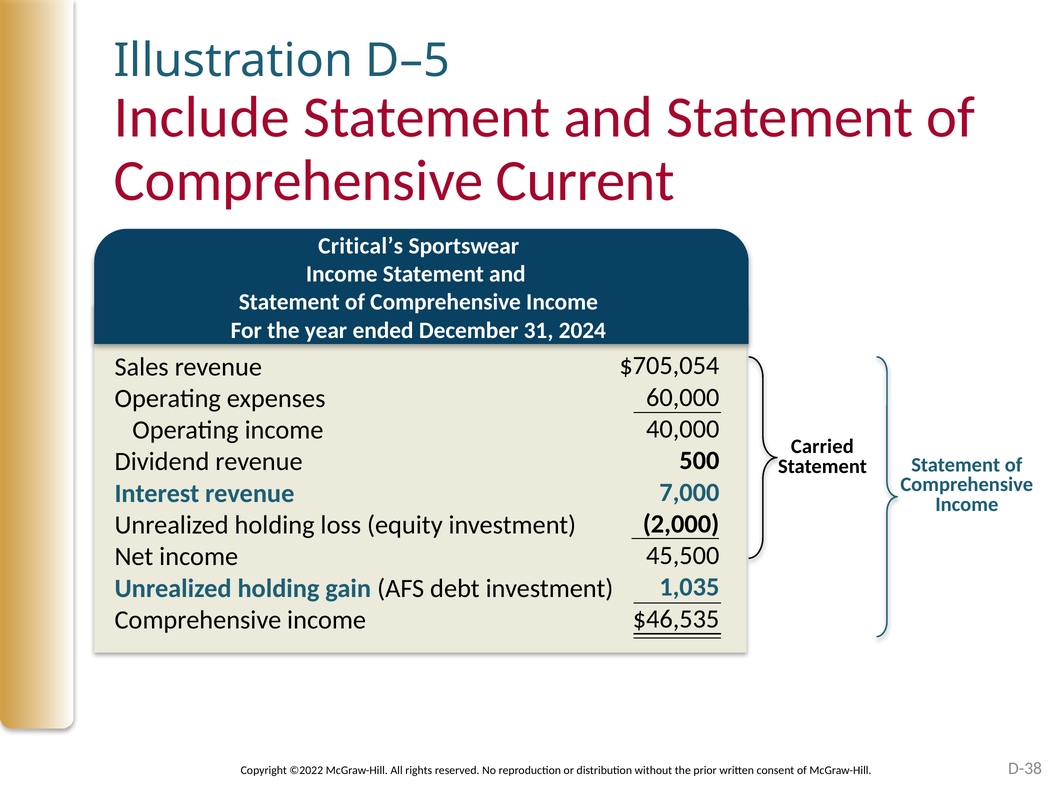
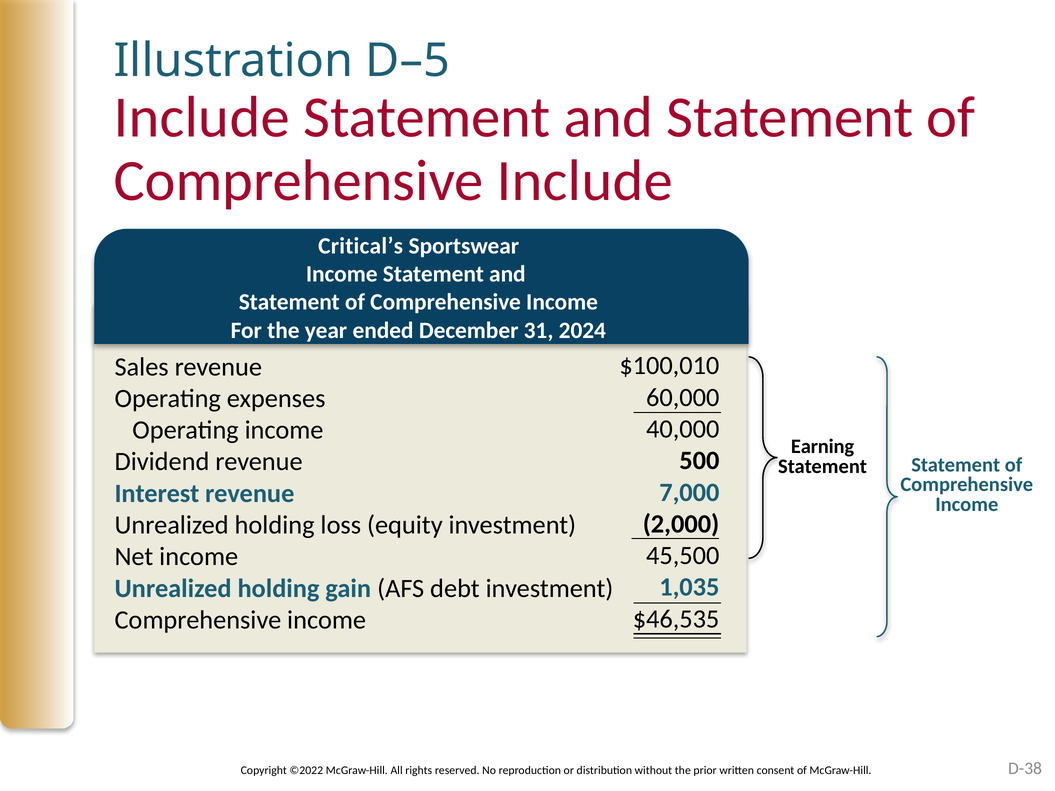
Comprehensive Current: Current -> Include
$705,054: $705,054 -> $100,010
Carried: Carried -> Earning
